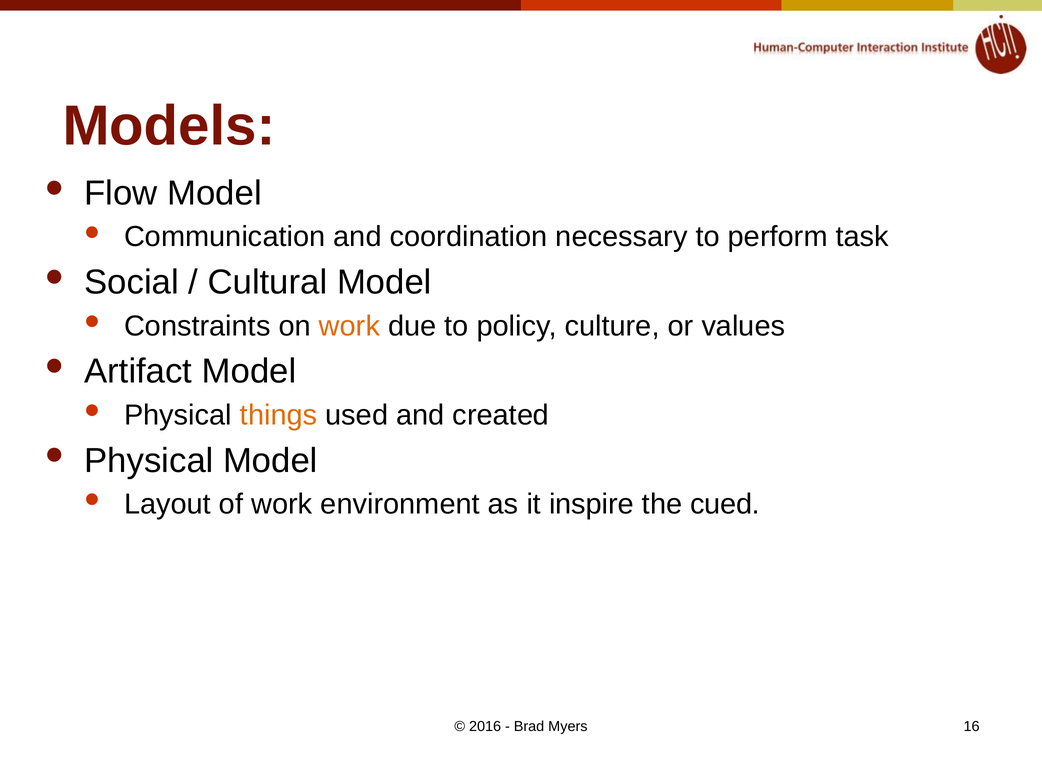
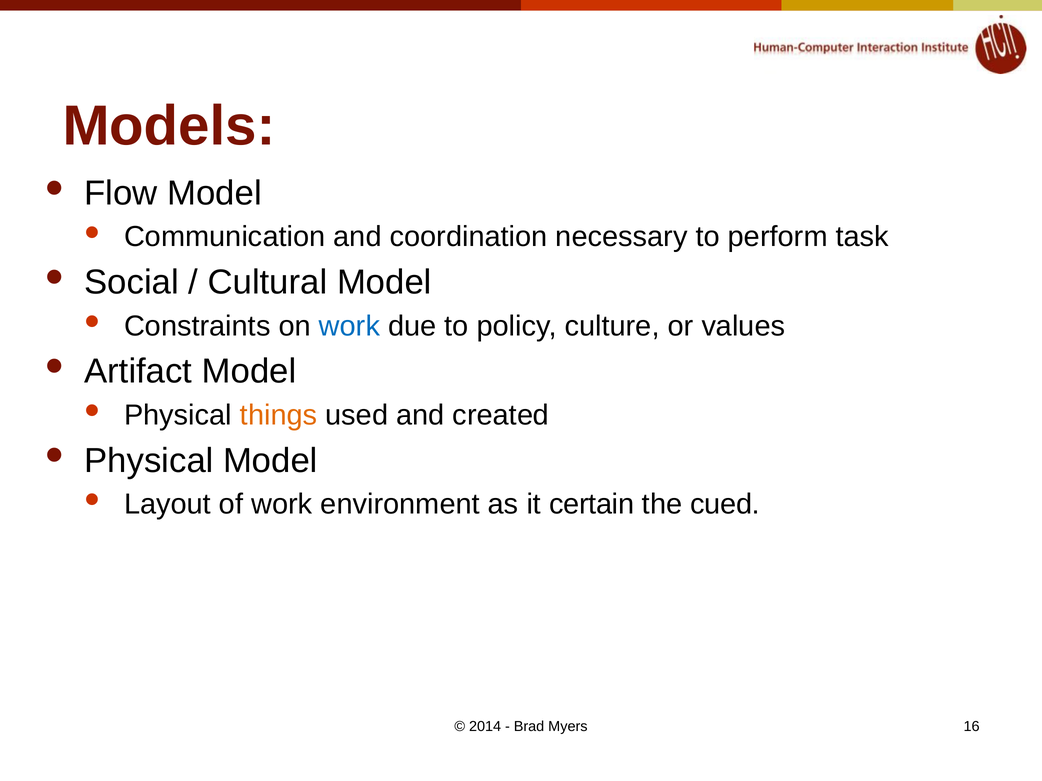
work at (349, 326) colour: orange -> blue
inspire: inspire -> certain
2016: 2016 -> 2014
